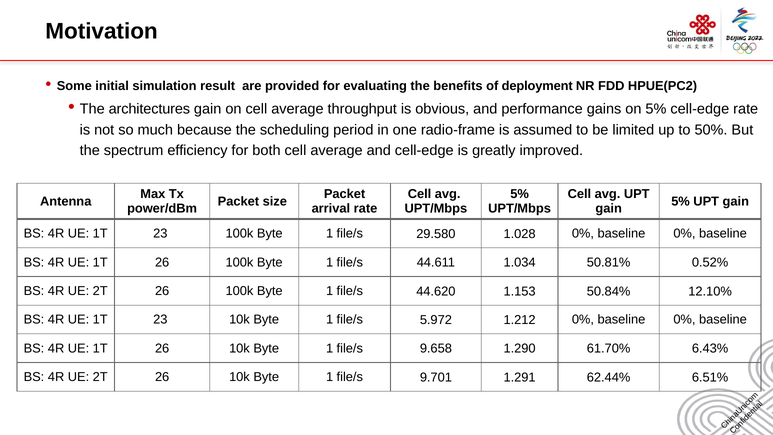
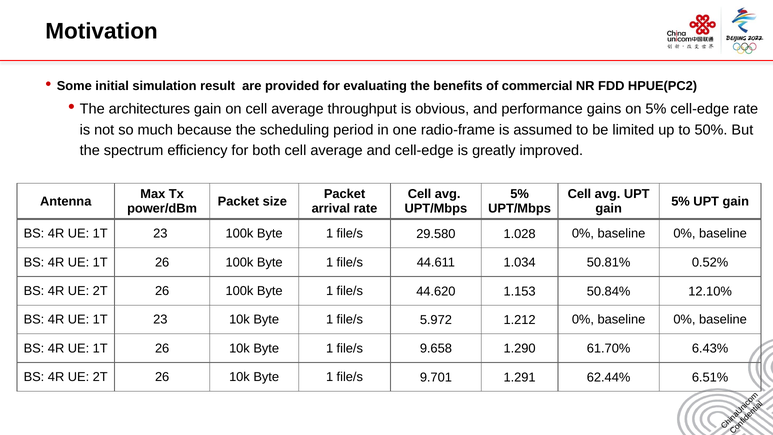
deployment: deployment -> commercial
